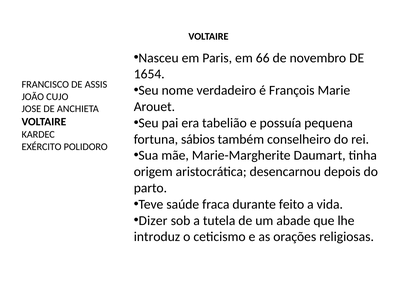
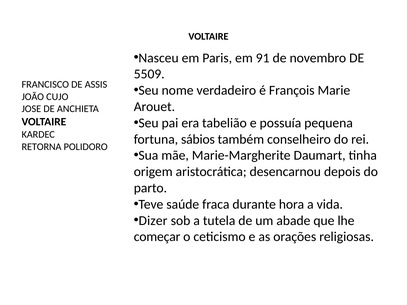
66: 66 -> 91
1654: 1654 -> 5509
EXÉRCITO: EXÉRCITO -> RETORNA
feito: feito -> hora
introduz: introduz -> começar
